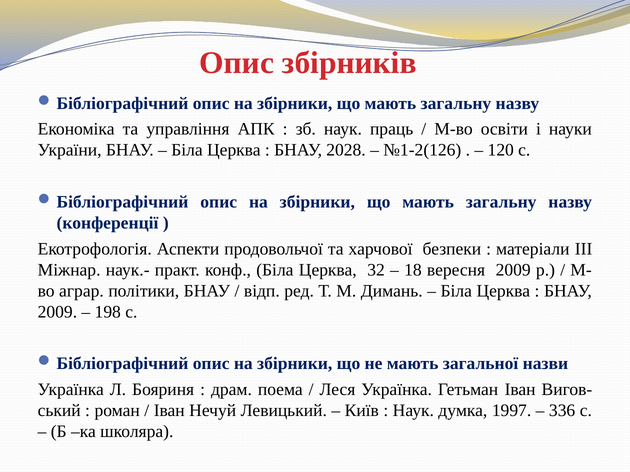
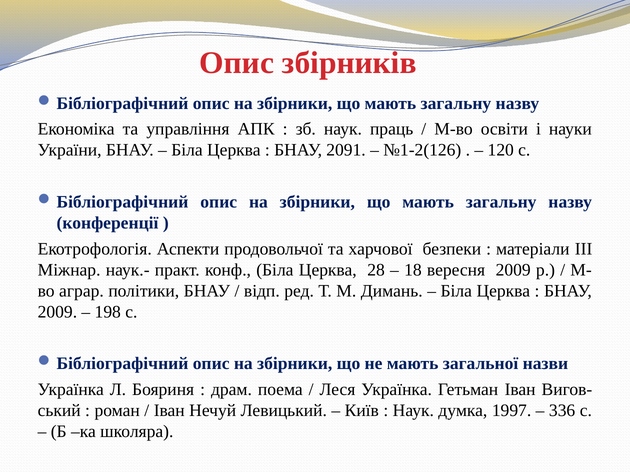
2028: 2028 -> 2091
32: 32 -> 28
